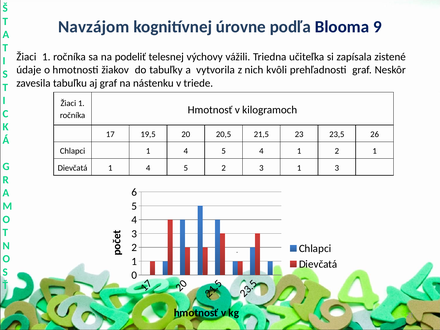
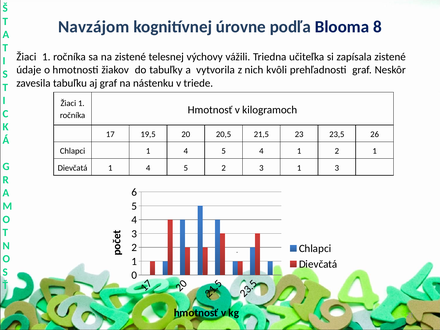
9: 9 -> 8
na podeliť: podeliť -> zistené
